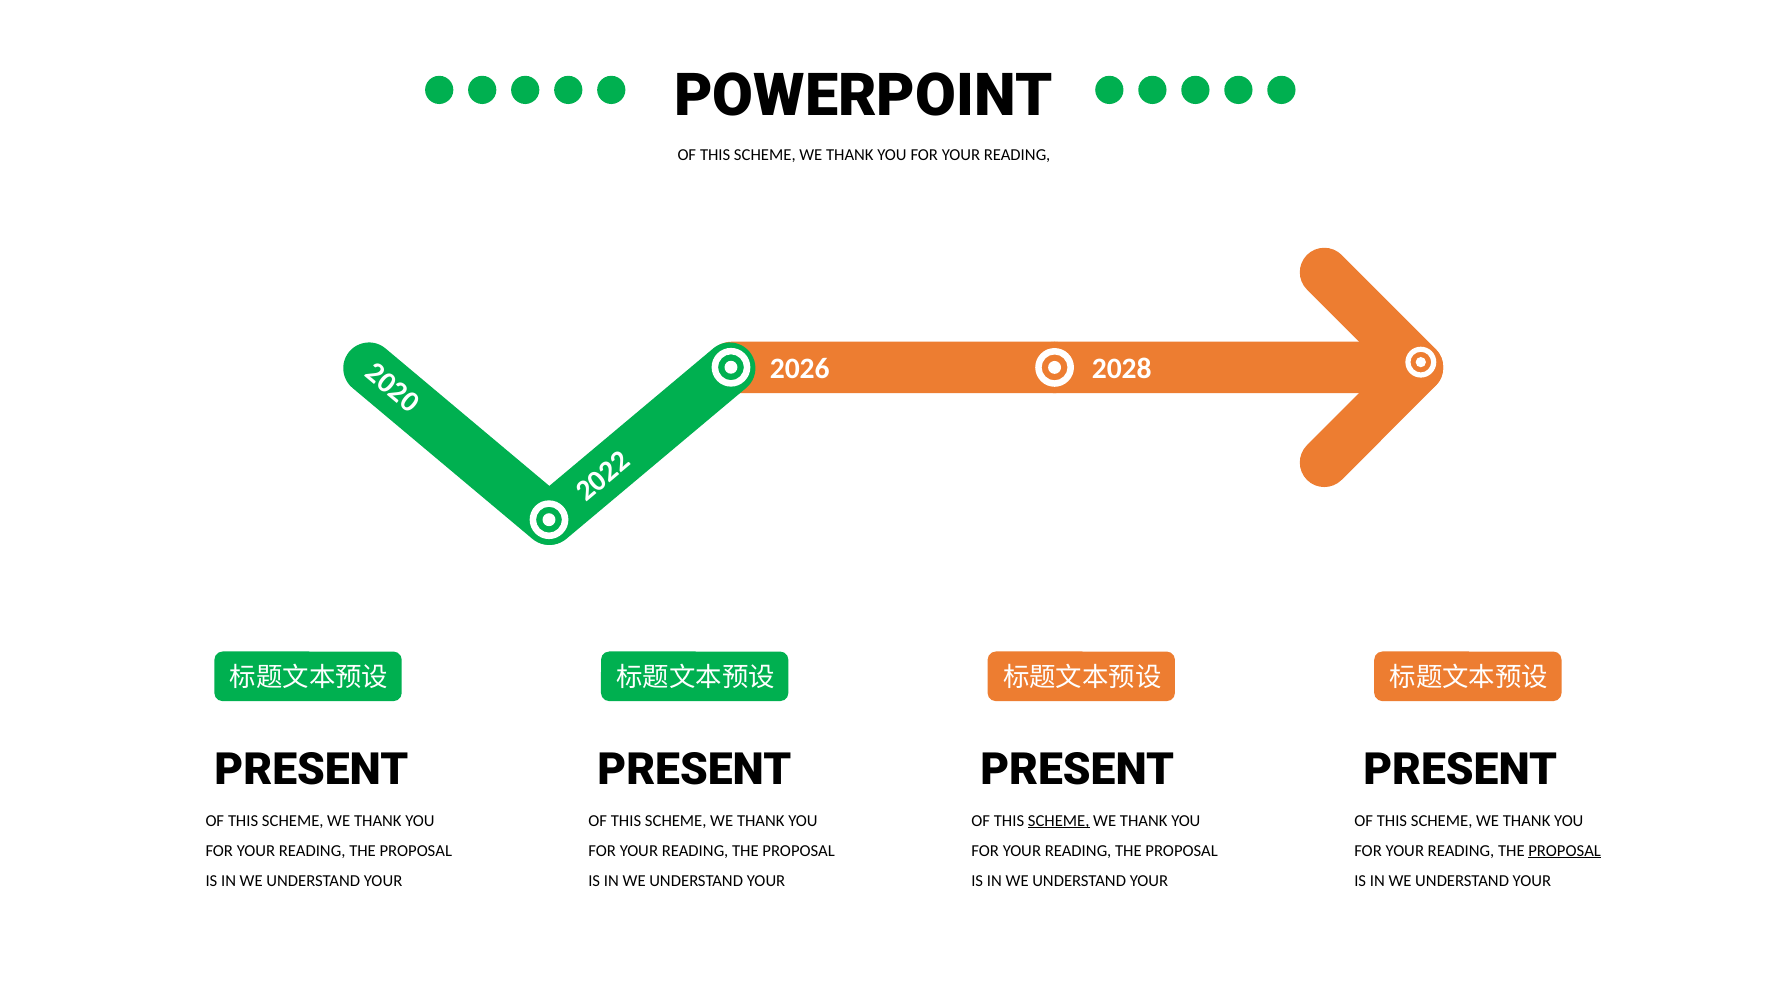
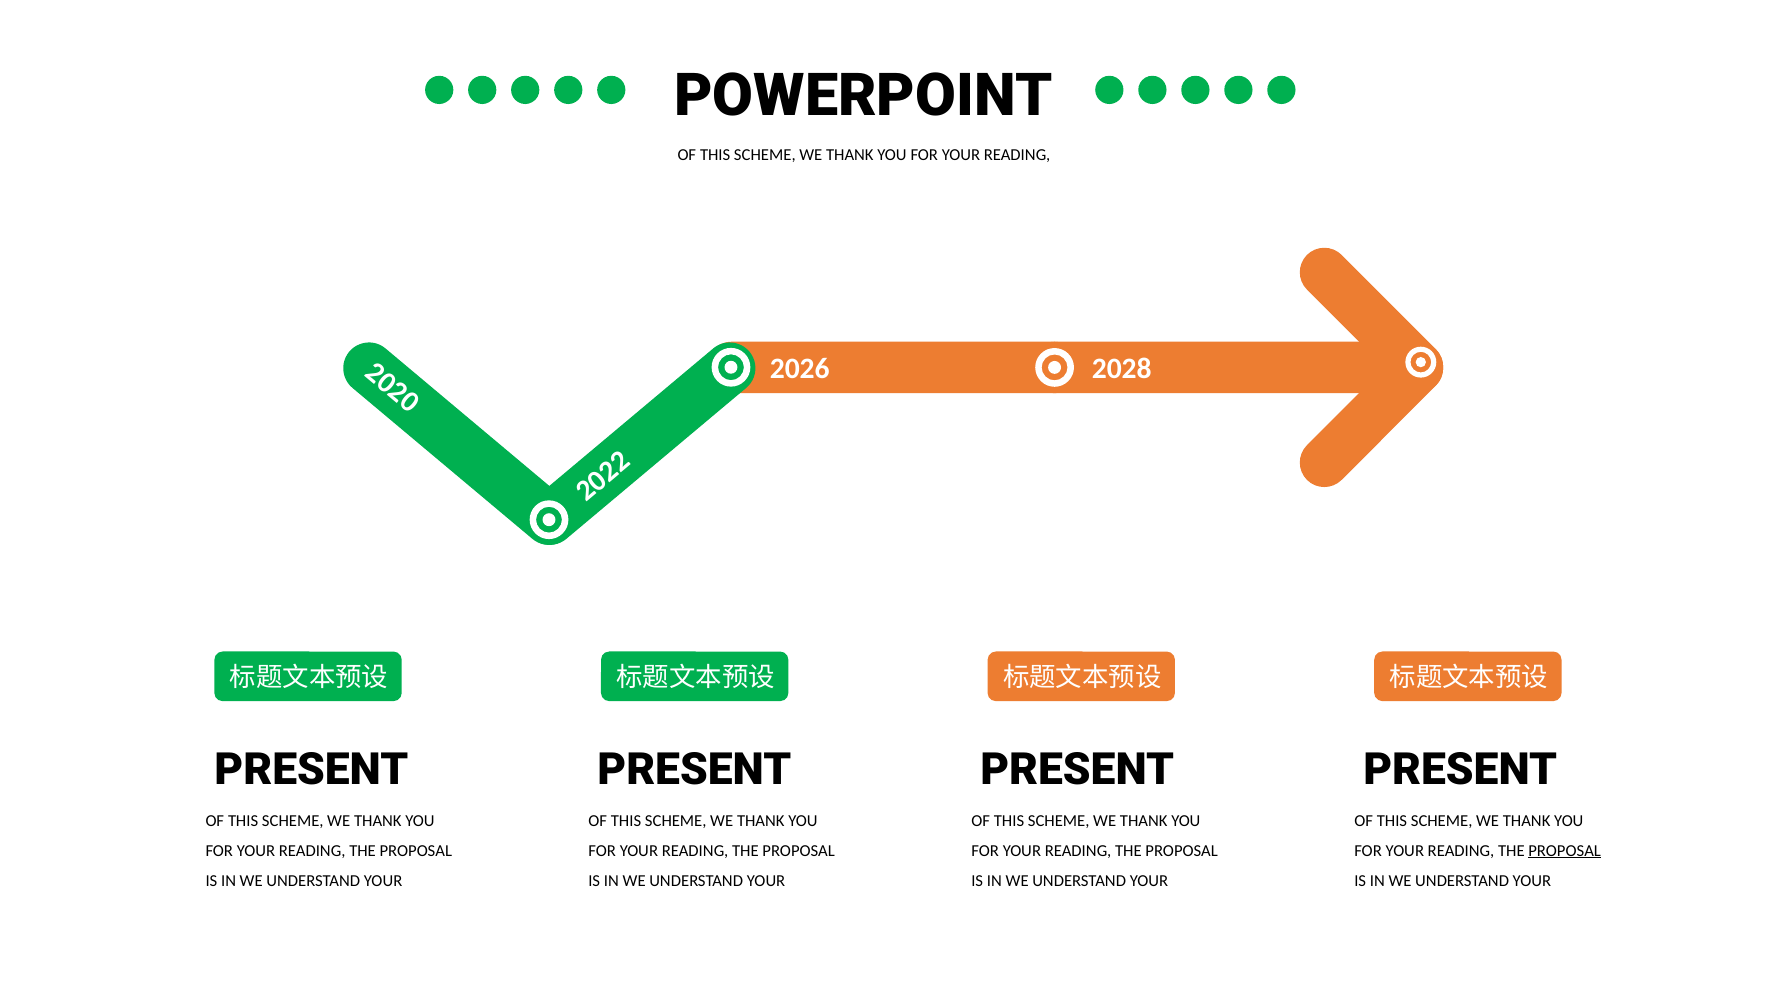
SCHEME at (1059, 821) underline: present -> none
